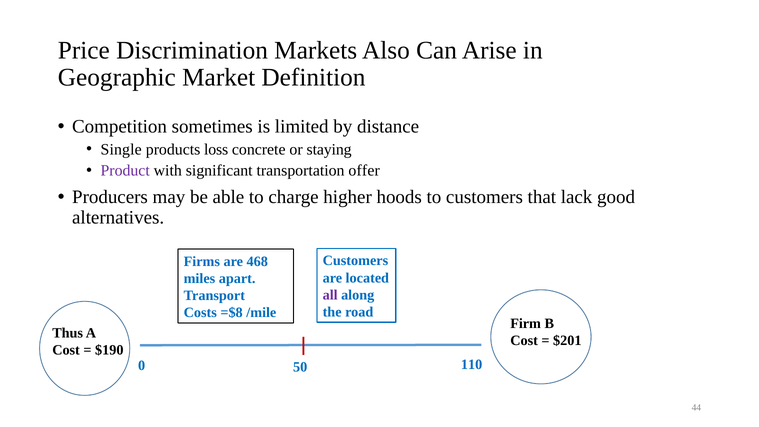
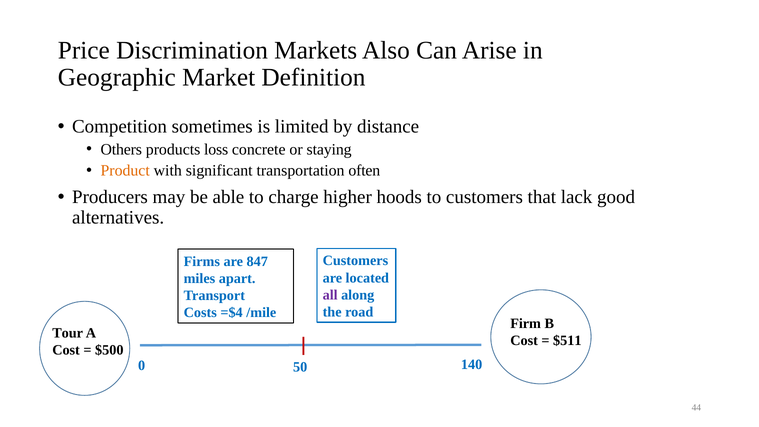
Single: Single -> Others
Product colour: purple -> orange
offer: offer -> often
468: 468 -> 847
=$8: =$8 -> =$4
Thus: Thus -> Tour
$201: $201 -> $511
$190: $190 -> $500
110: 110 -> 140
